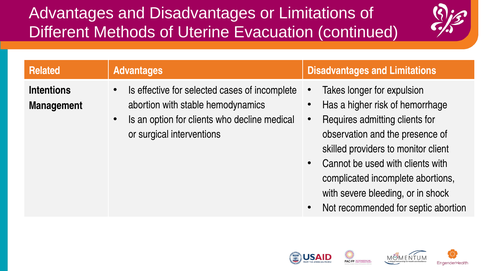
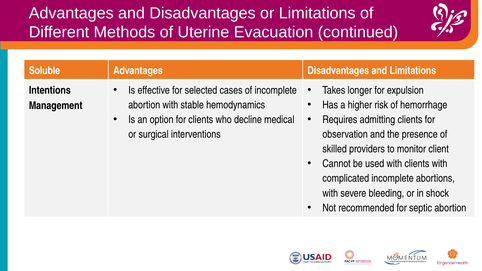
Related: Related -> Soluble
